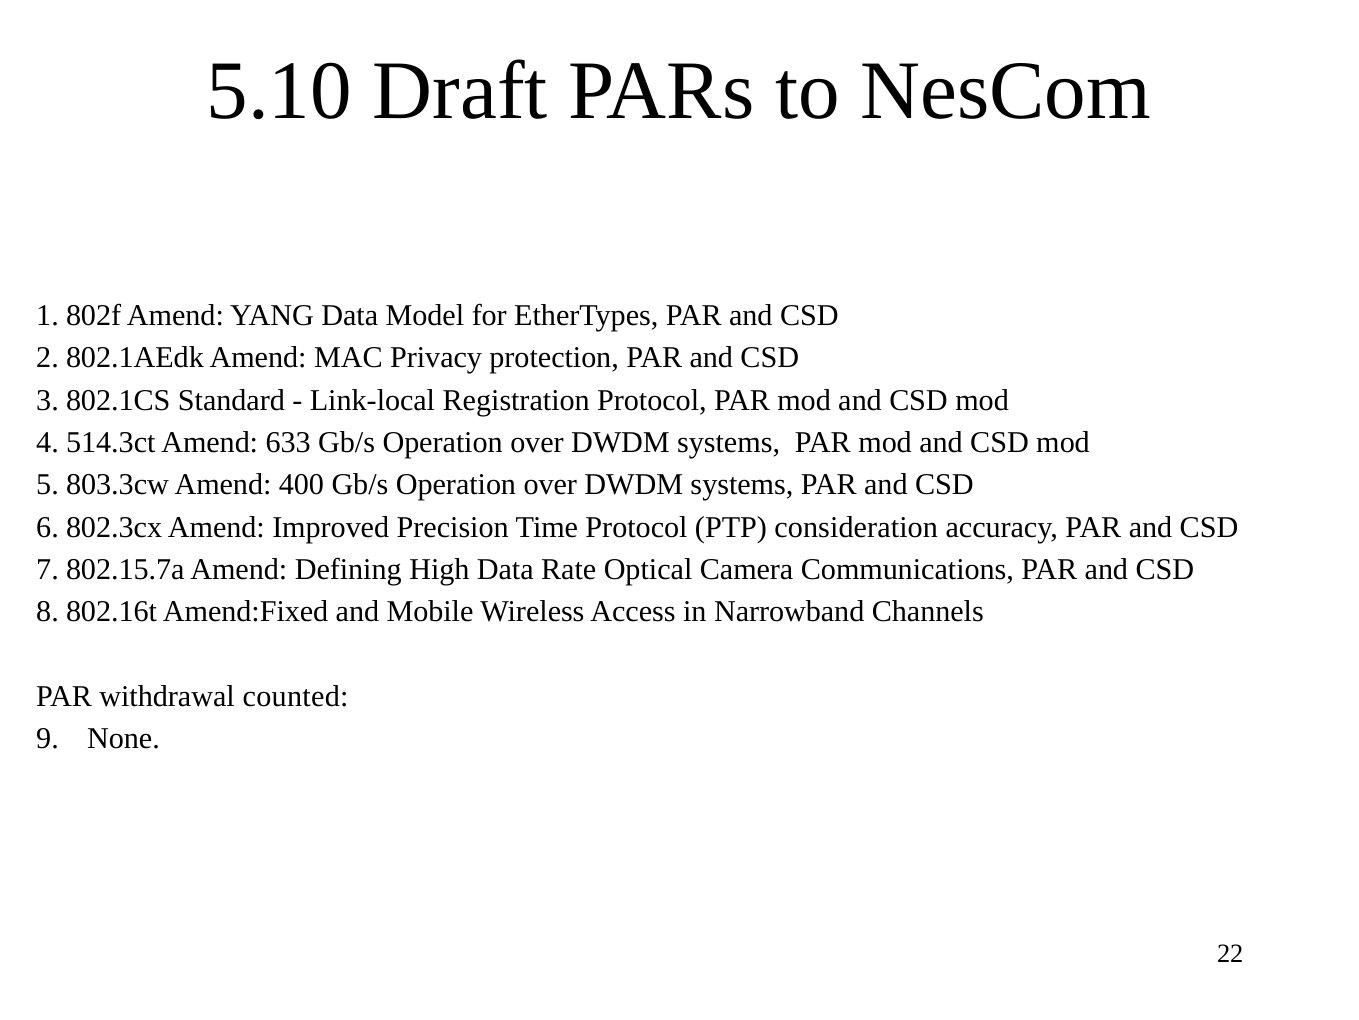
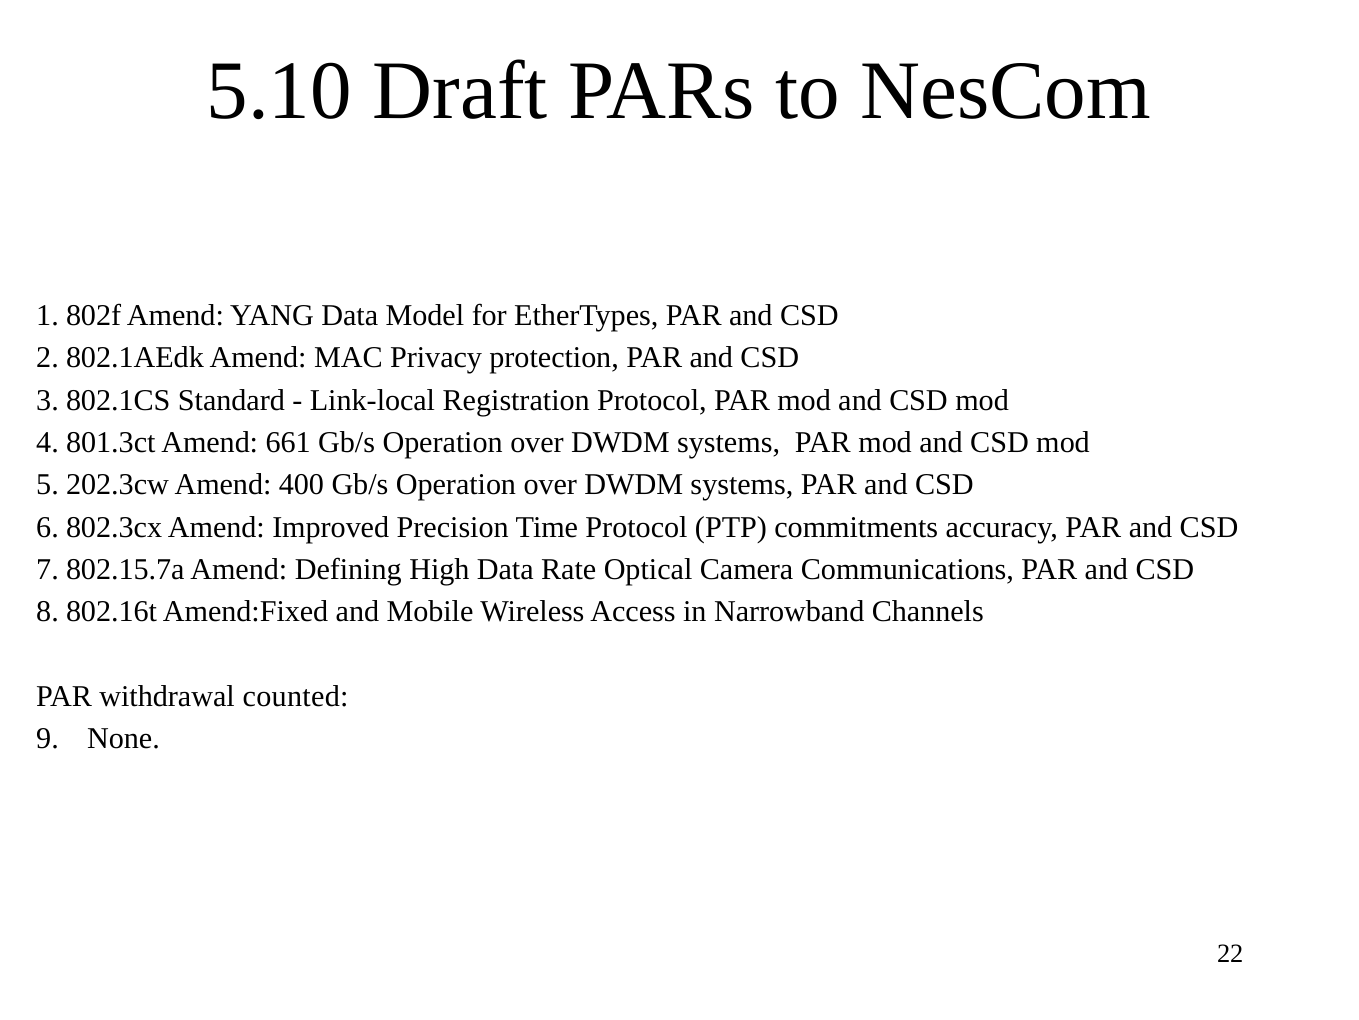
514.3ct: 514.3ct -> 801.3ct
633: 633 -> 661
803.3cw: 803.3cw -> 202.3cw
consideration: consideration -> commitments
